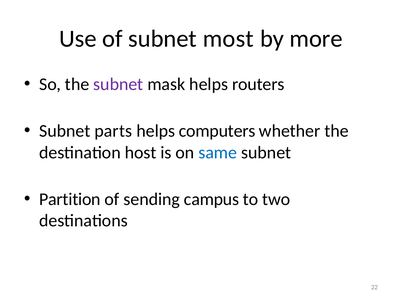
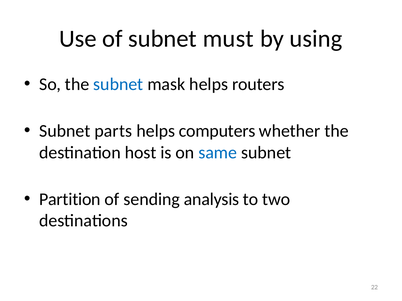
most: most -> must
more: more -> using
subnet at (118, 84) colour: purple -> blue
campus: campus -> analysis
